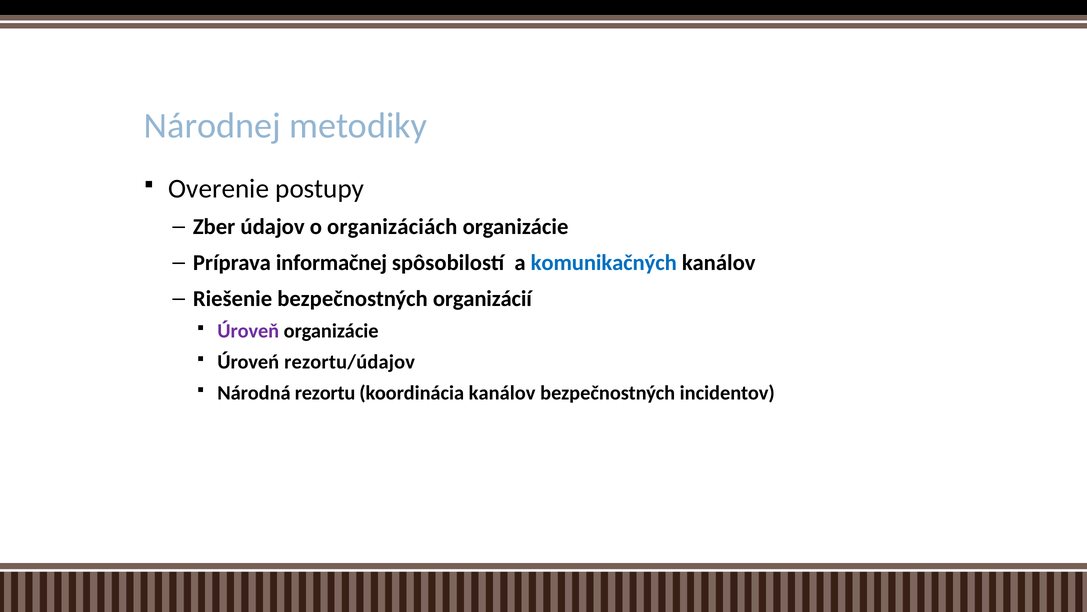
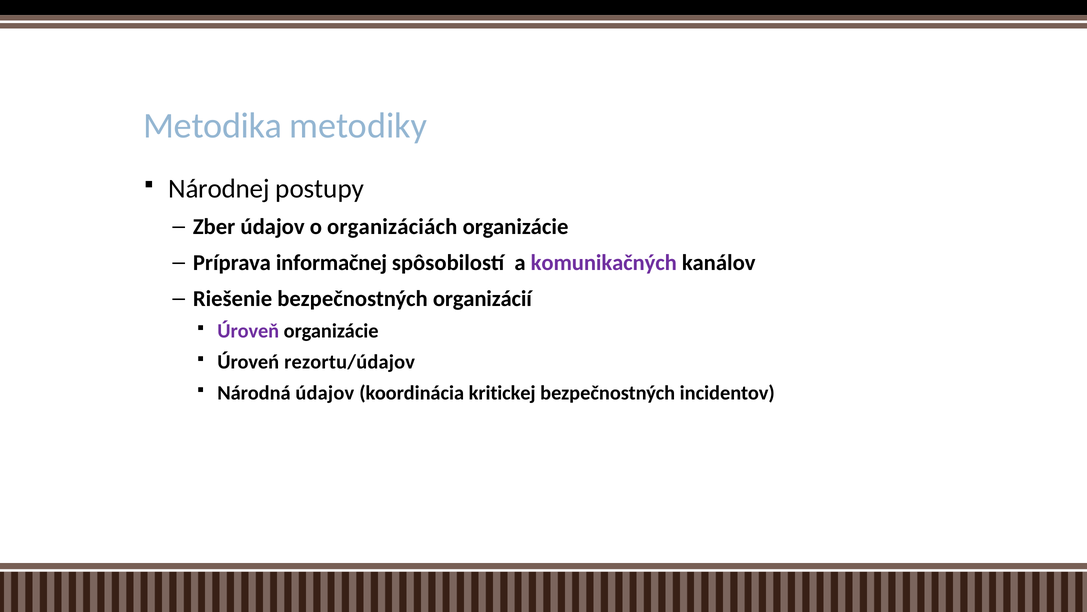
Národnej: Národnej -> Metodika
Overenie: Overenie -> Národnej
komunikačných colour: blue -> purple
Národná rezortu: rezortu -> údajov
koordinácia kanálov: kanálov -> kritickej
